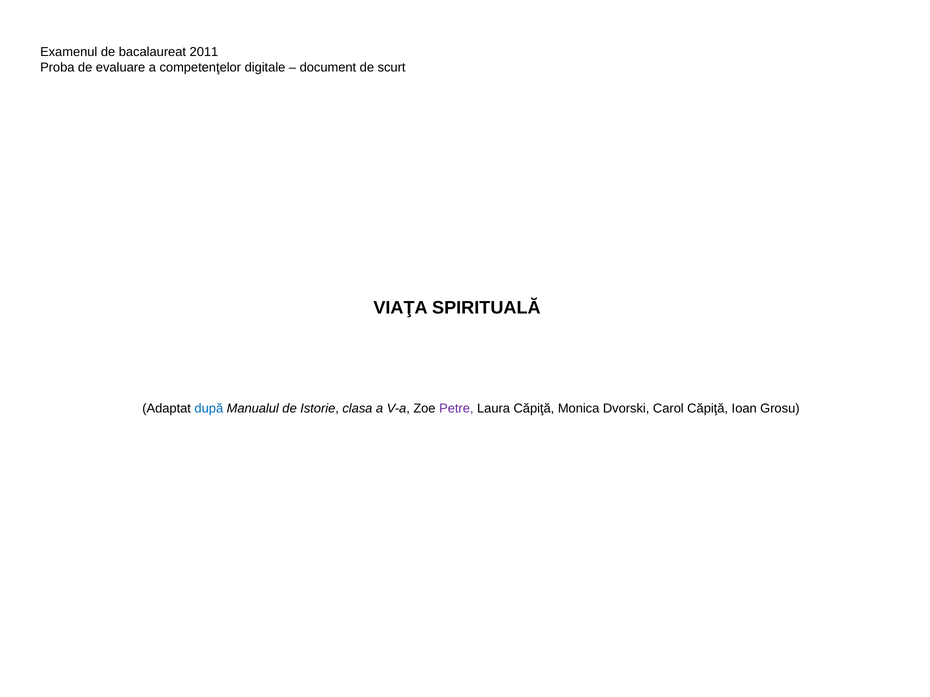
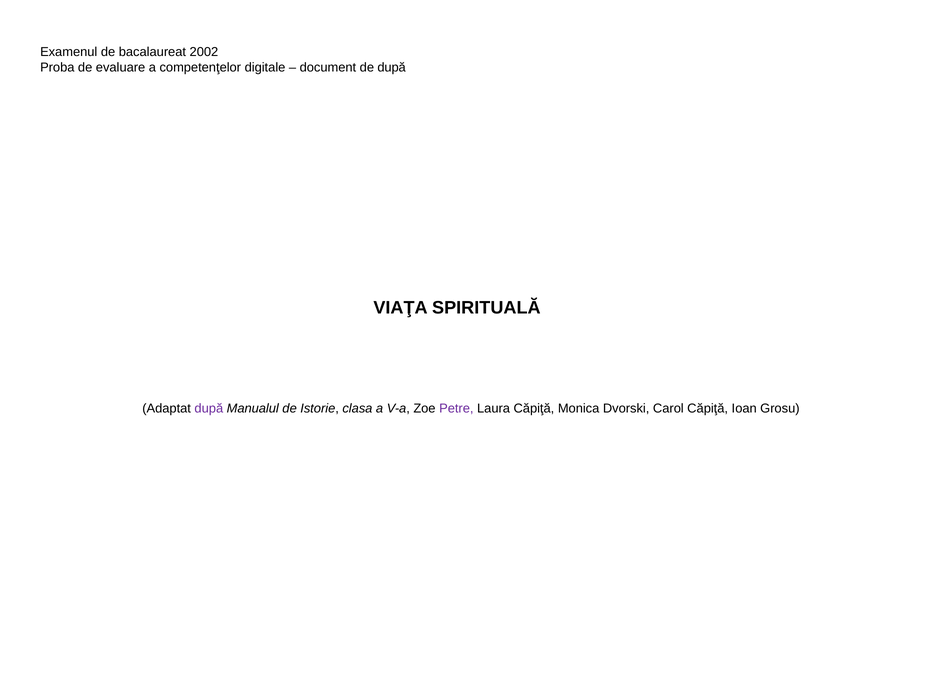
2011: 2011 -> 2002
de scurt: scurt -> după
după at (209, 409) colour: blue -> purple
